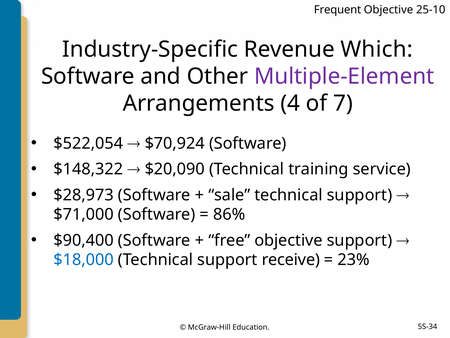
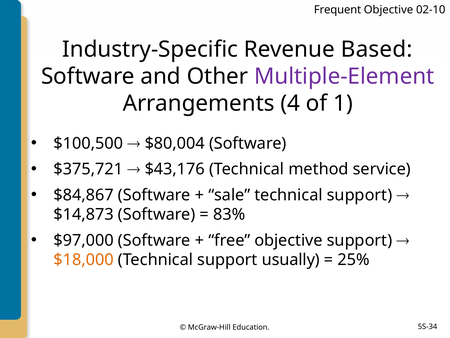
25-10: 25-10 -> 02-10
Which: Which -> Based
7: 7 -> 1
$522,054: $522,054 -> $100,500
$70,924: $70,924 -> $80,004
$148,322: $148,322 -> $375,721
$20,090: $20,090 -> $43,176
training: training -> method
$28,973: $28,973 -> $84,867
$71,000: $71,000 -> $14,873
86%: 86% -> 83%
$90,400: $90,400 -> $97,000
$18,000 colour: blue -> orange
receive: receive -> usually
23%: 23% -> 25%
